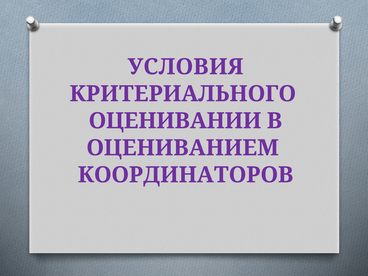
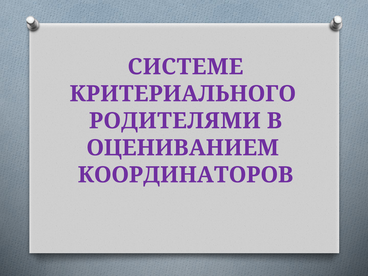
УСЛОВИЯ: УСЛОВИЯ -> СИСТЕМЕ
ОЦЕНИВАНИИ: ОЦЕНИВАНИИ -> РОДИТЕЛЯМИ
